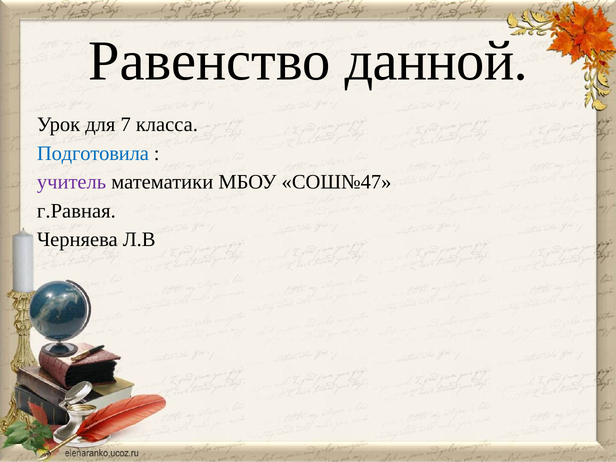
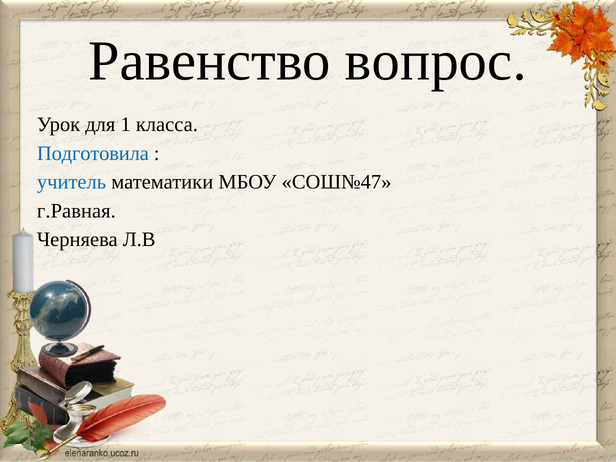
данной: данной -> вопрос
7: 7 -> 1
учитель colour: purple -> blue
